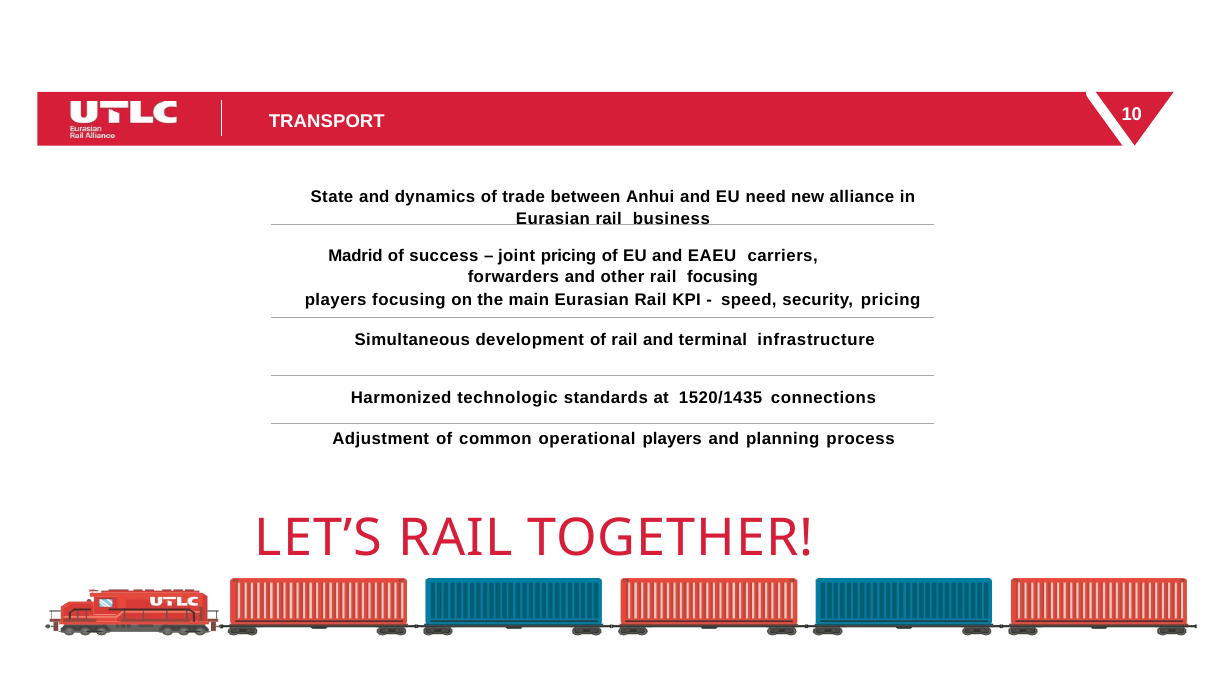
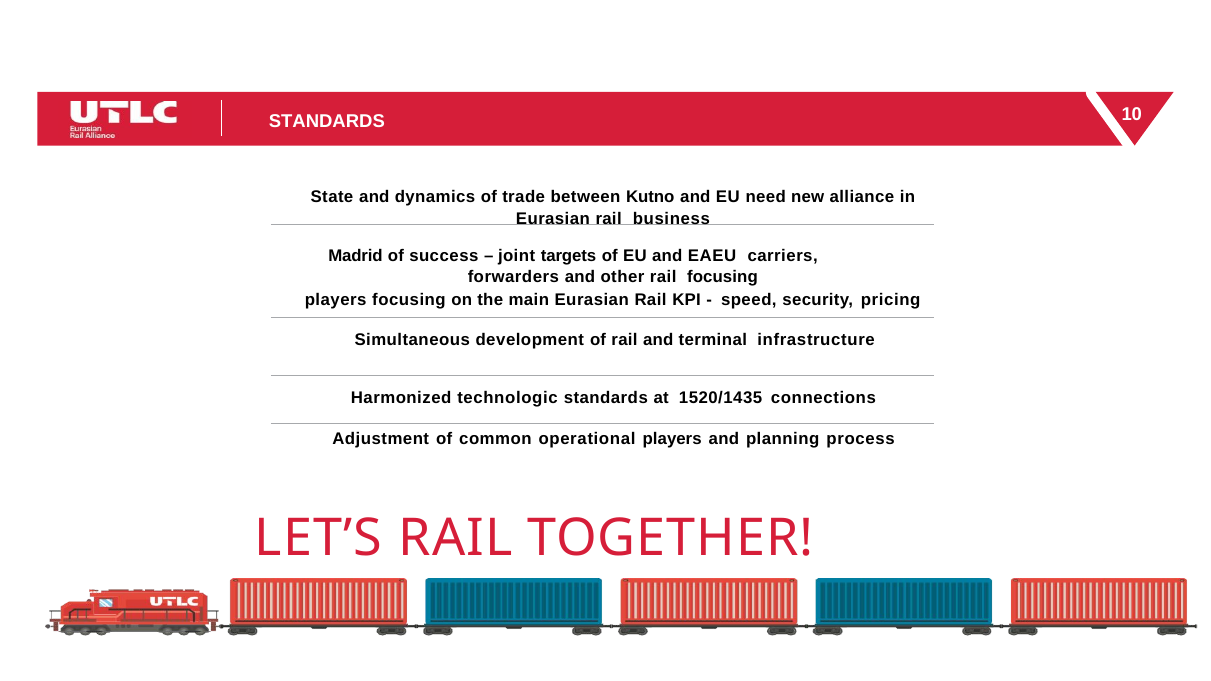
TRANSPORT at (327, 121): TRANSPORT -> STANDARDS
Anhui: Anhui -> Kutno
joint pricing: pricing -> targets
